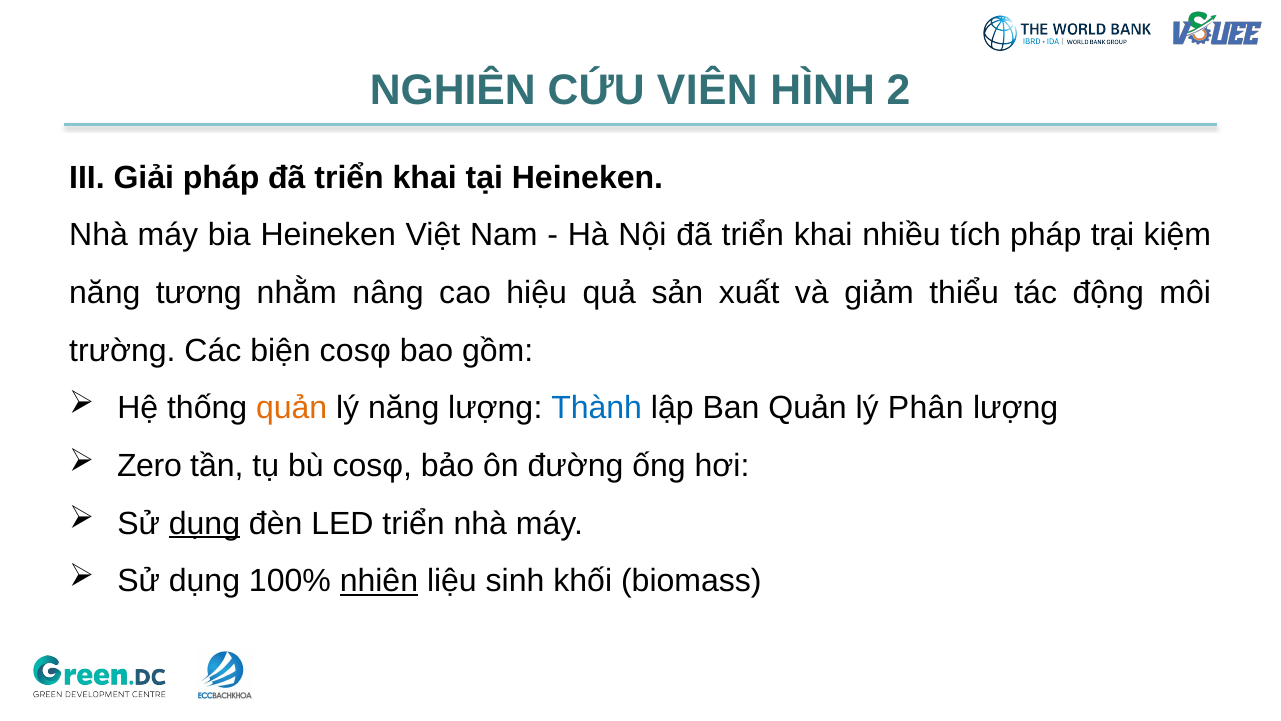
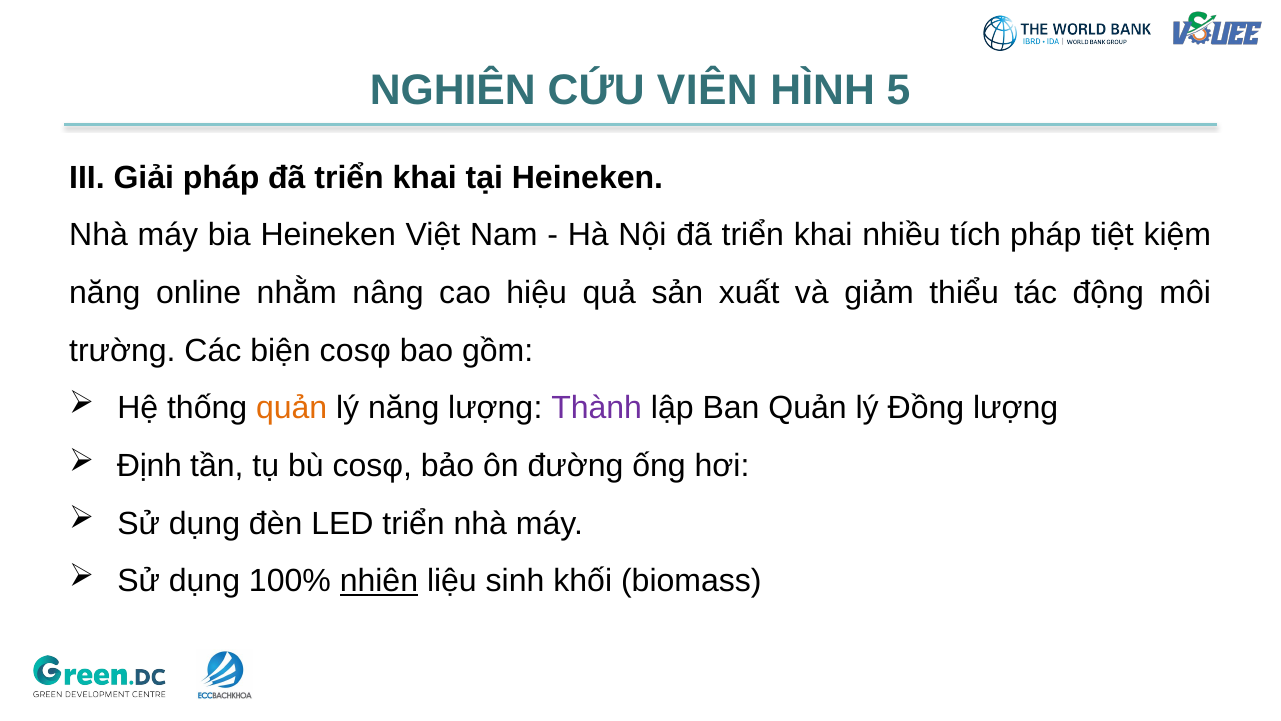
2: 2 -> 5
trại: trại -> tiệt
tương: tương -> online
Thành colour: blue -> purple
Phân: Phân -> Đồng
Zero: Zero -> Định
dụng at (204, 523) underline: present -> none
